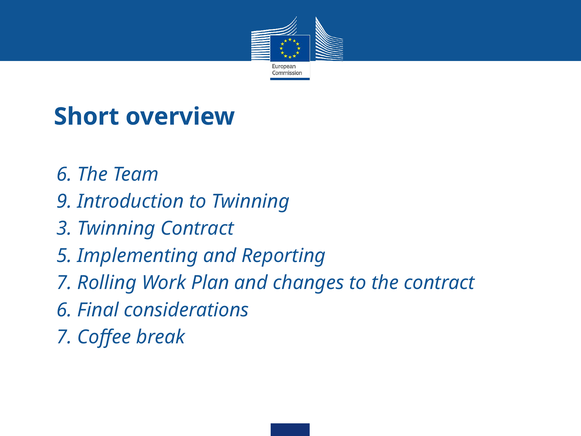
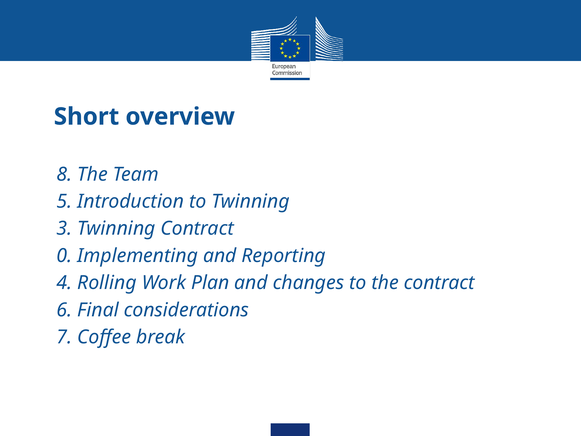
6 at (64, 174): 6 -> 8
9: 9 -> 5
5: 5 -> 0
7 at (64, 283): 7 -> 4
